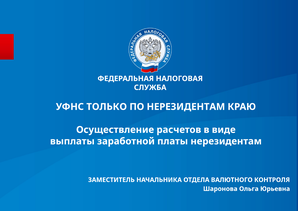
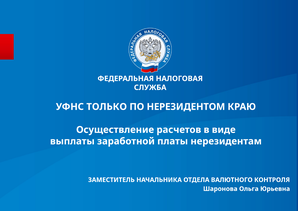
ПО НЕРЕЗИДЕНТАМ: НЕРЕЗИДЕНТАМ -> НЕРЕЗИДЕНТОМ
